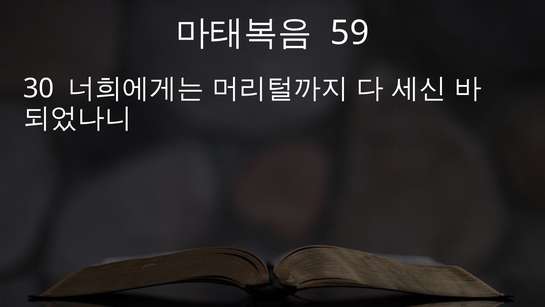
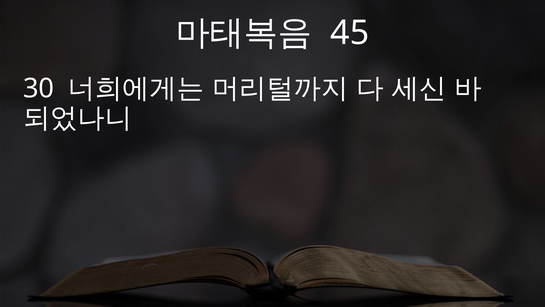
59: 59 -> 45
